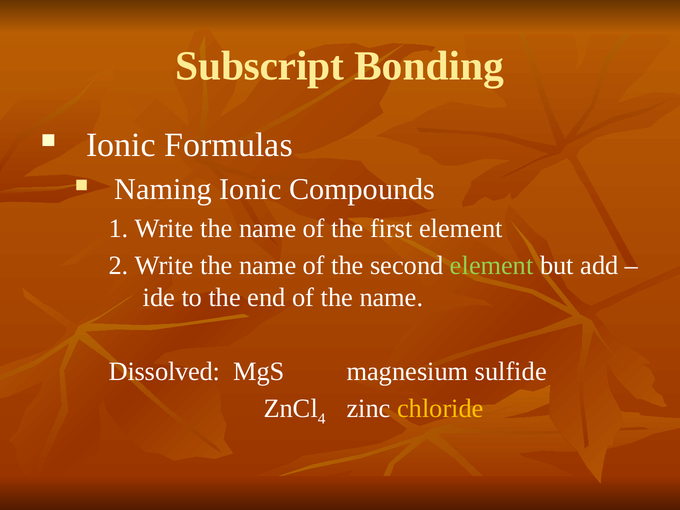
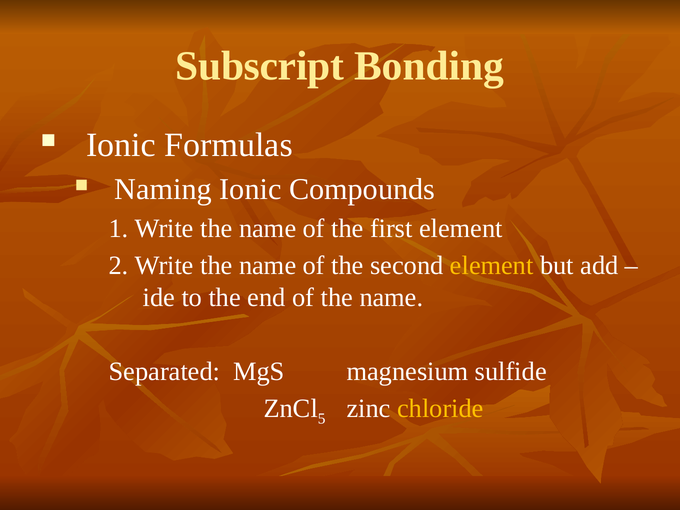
element at (492, 266) colour: light green -> yellow
Dissolved: Dissolved -> Separated
4: 4 -> 5
